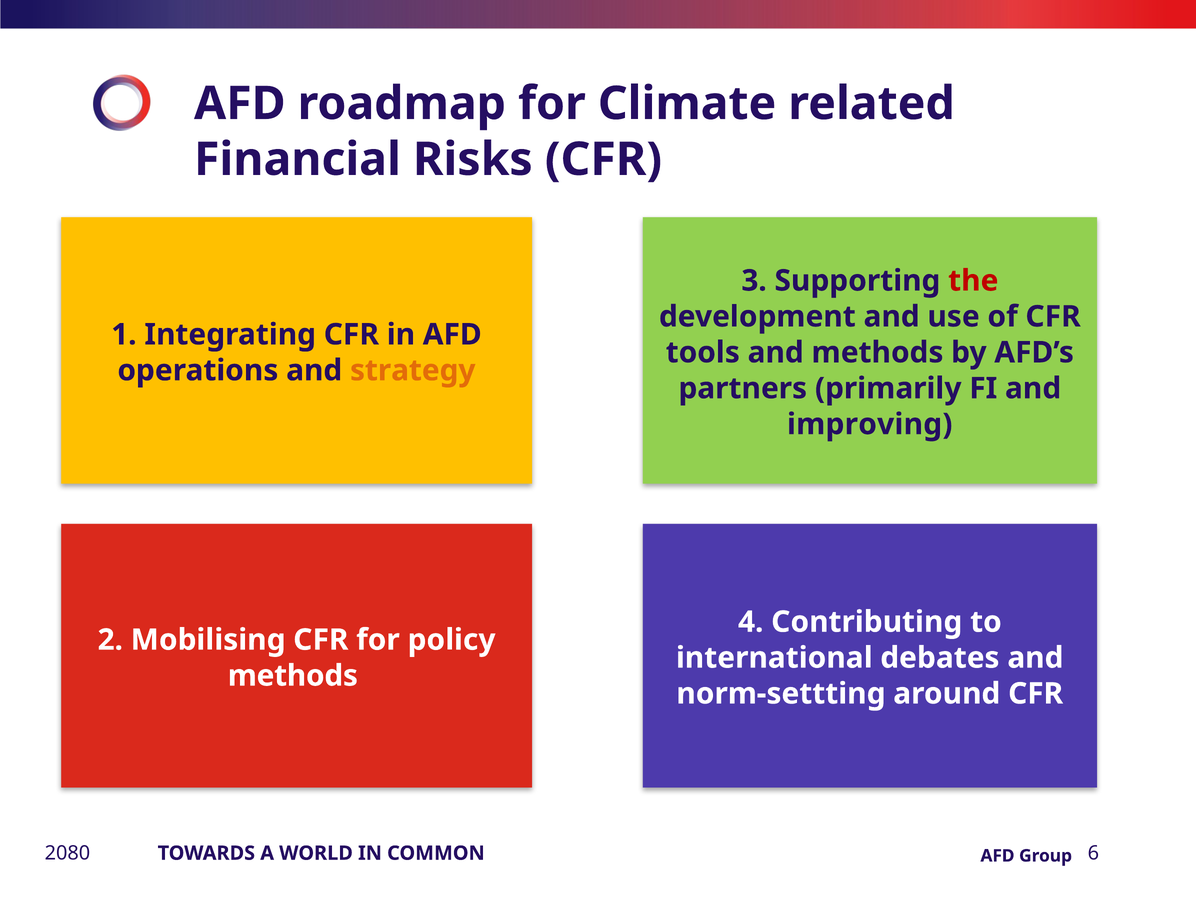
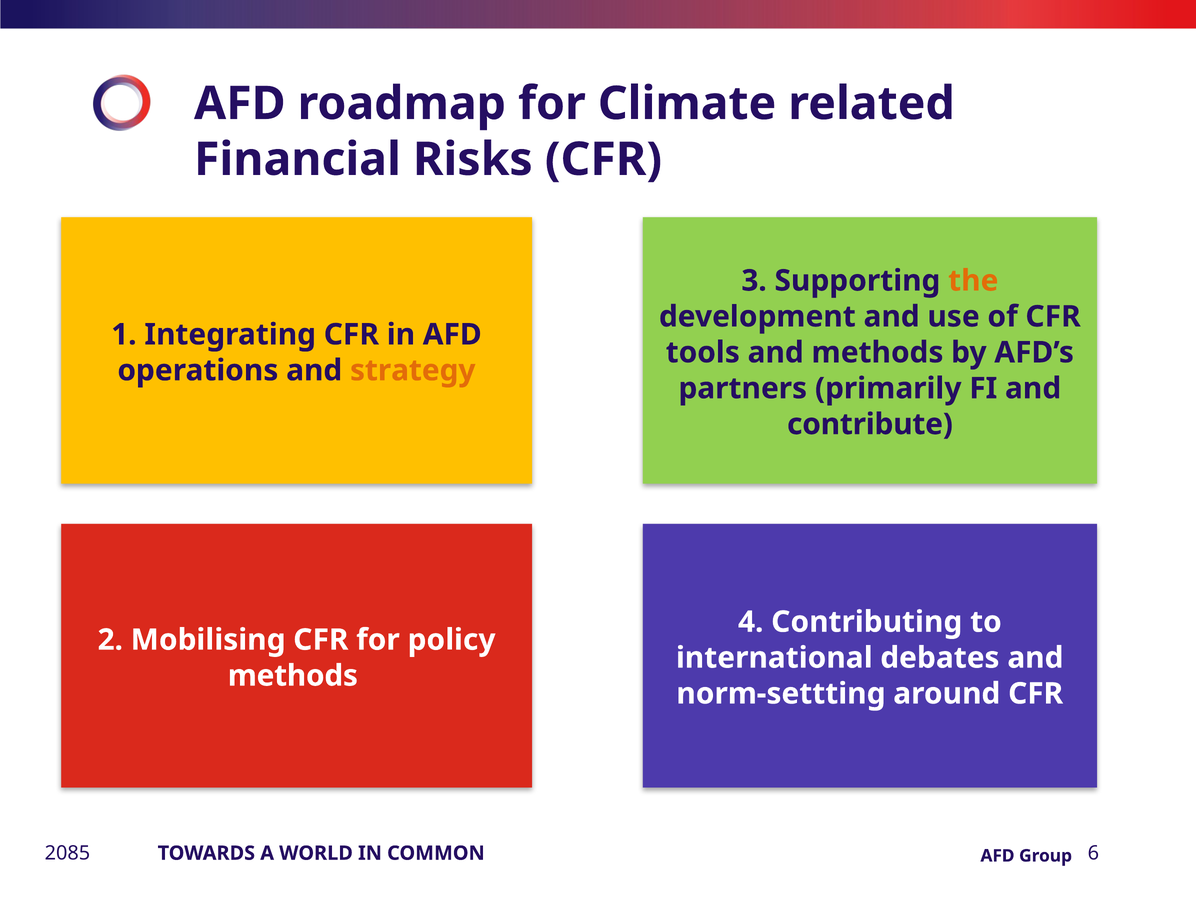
the colour: red -> orange
improving: improving -> contribute
2080: 2080 -> 2085
